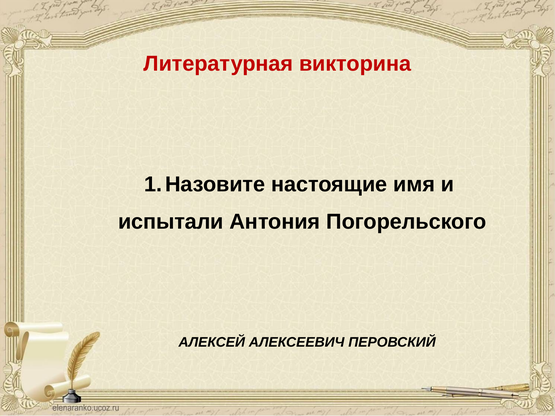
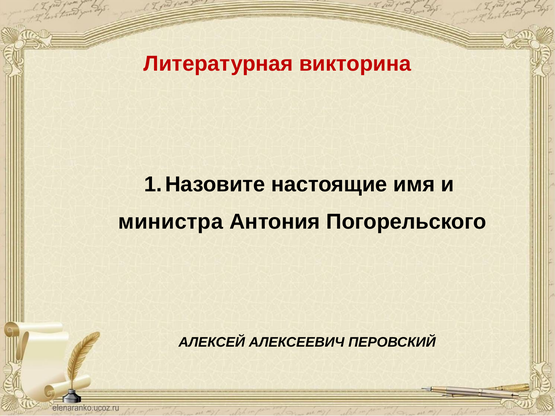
испытали: испытали -> министра
